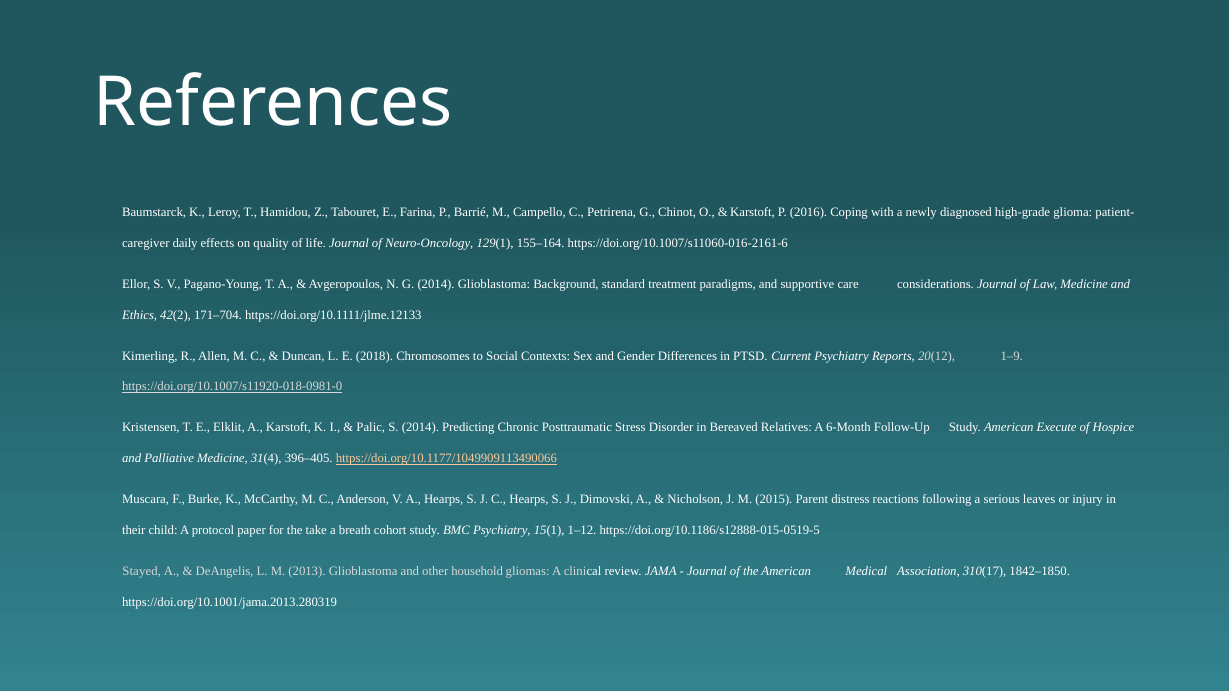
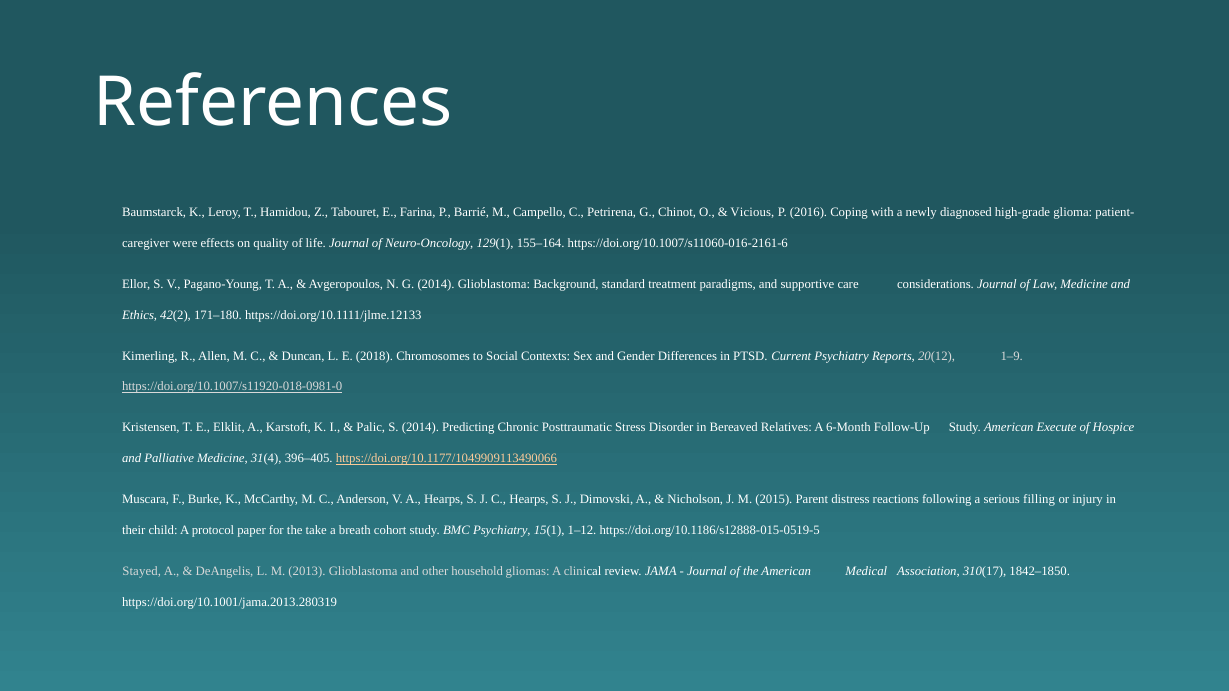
Karstoft at (753, 213): Karstoft -> Vicious
daily: daily -> were
171–704: 171–704 -> 171–180
leaves: leaves -> filling
